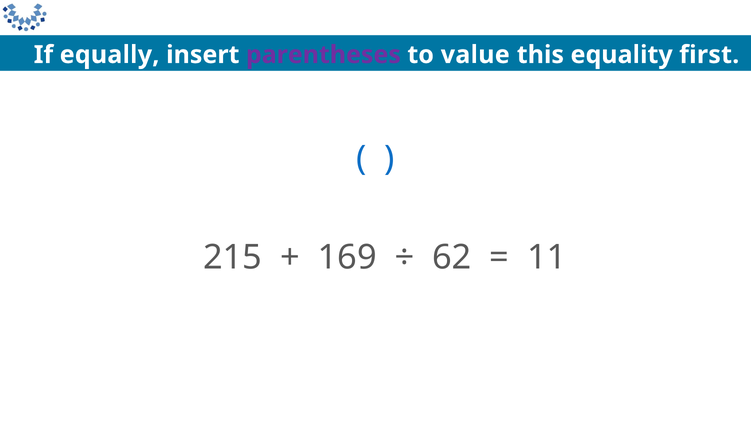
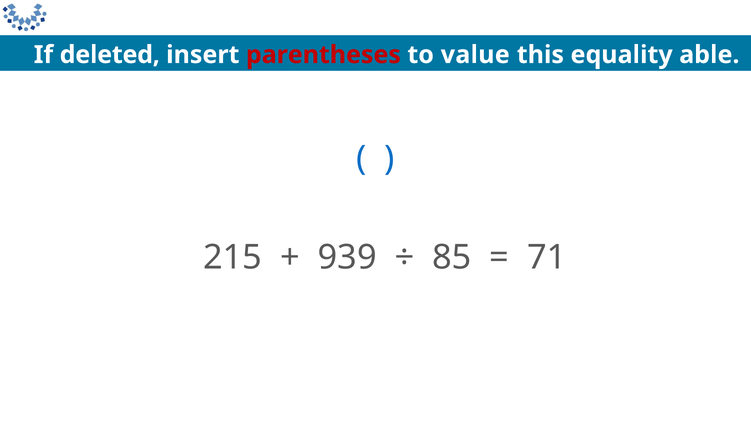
equally: equally -> deleted
parentheses colour: purple -> red
first: first -> able
169: 169 -> 939
62: 62 -> 85
11: 11 -> 71
